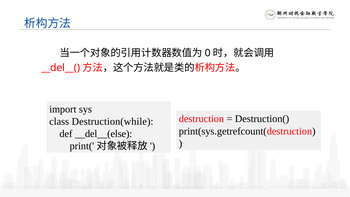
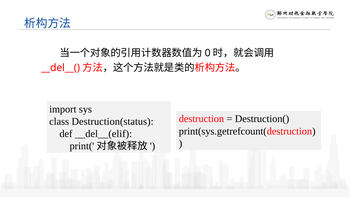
Destruction(while: Destruction(while -> Destruction(status
__del__(else: __del__(else -> __del__(elif
